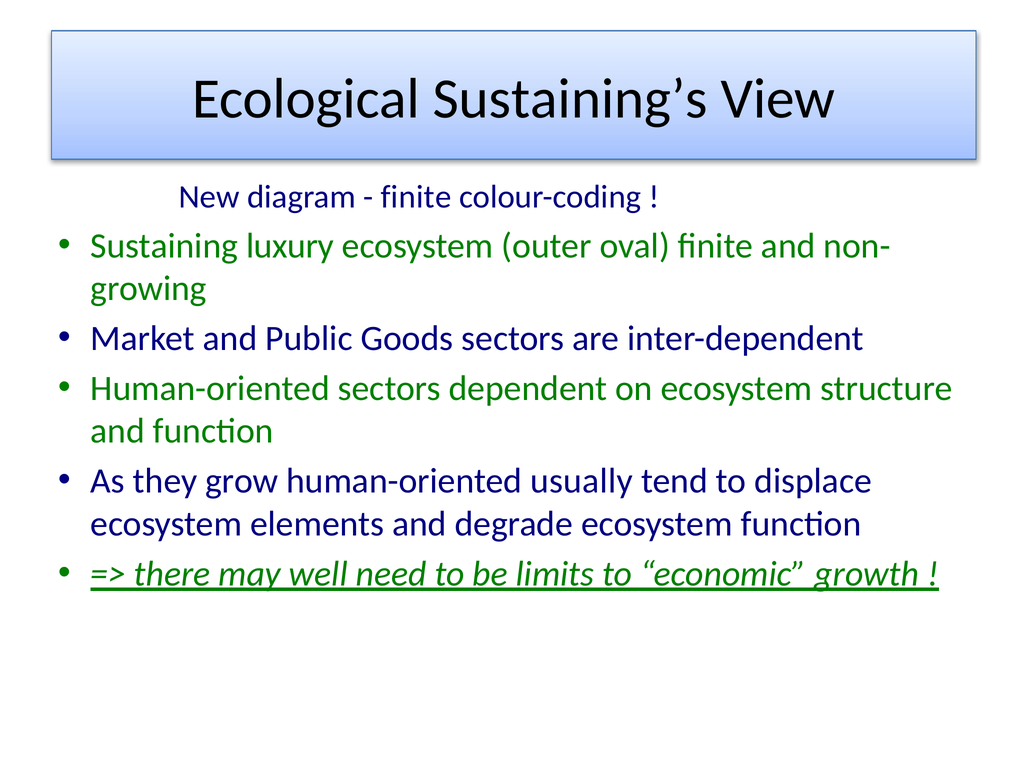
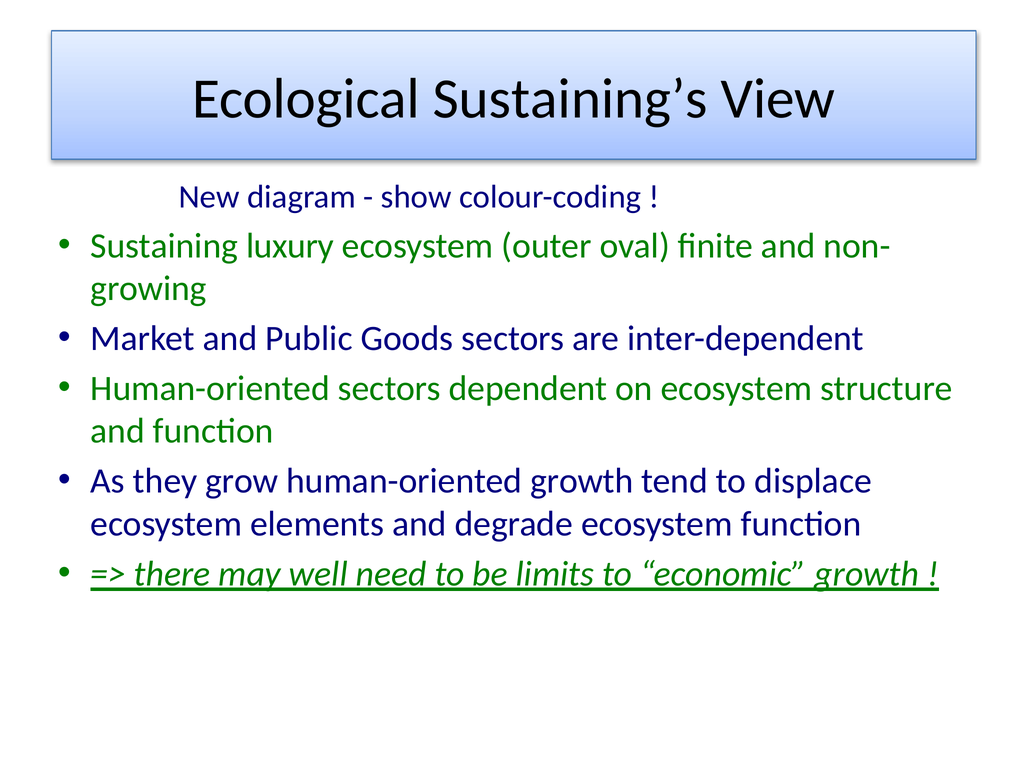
finite at (416, 197): finite -> show
human-oriented usually: usually -> growth
